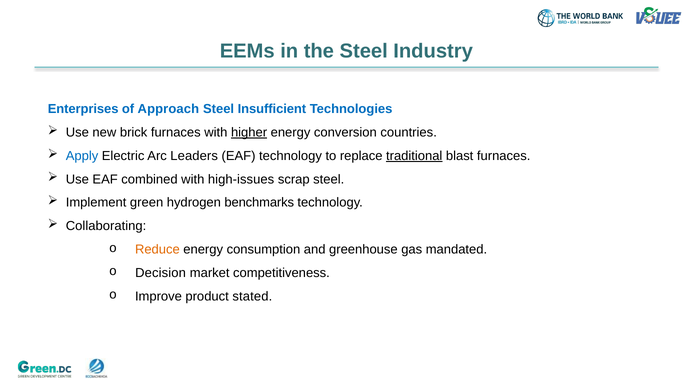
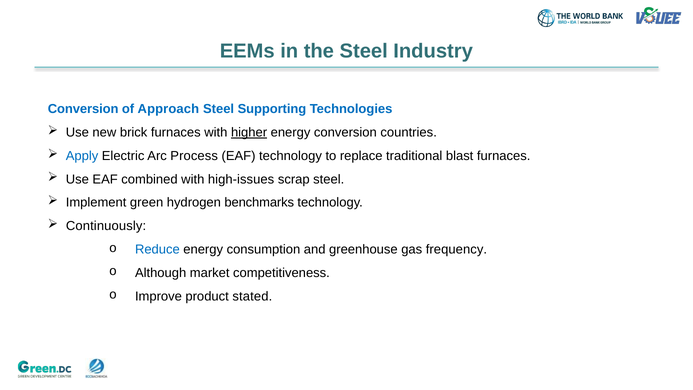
Enterprises at (83, 109): Enterprises -> Conversion
Insufficient: Insufficient -> Supporting
Leaders: Leaders -> Process
traditional underline: present -> none
Collaborating: Collaborating -> Continuously
Reduce colour: orange -> blue
mandated: mandated -> frequency
Decision: Decision -> Although
